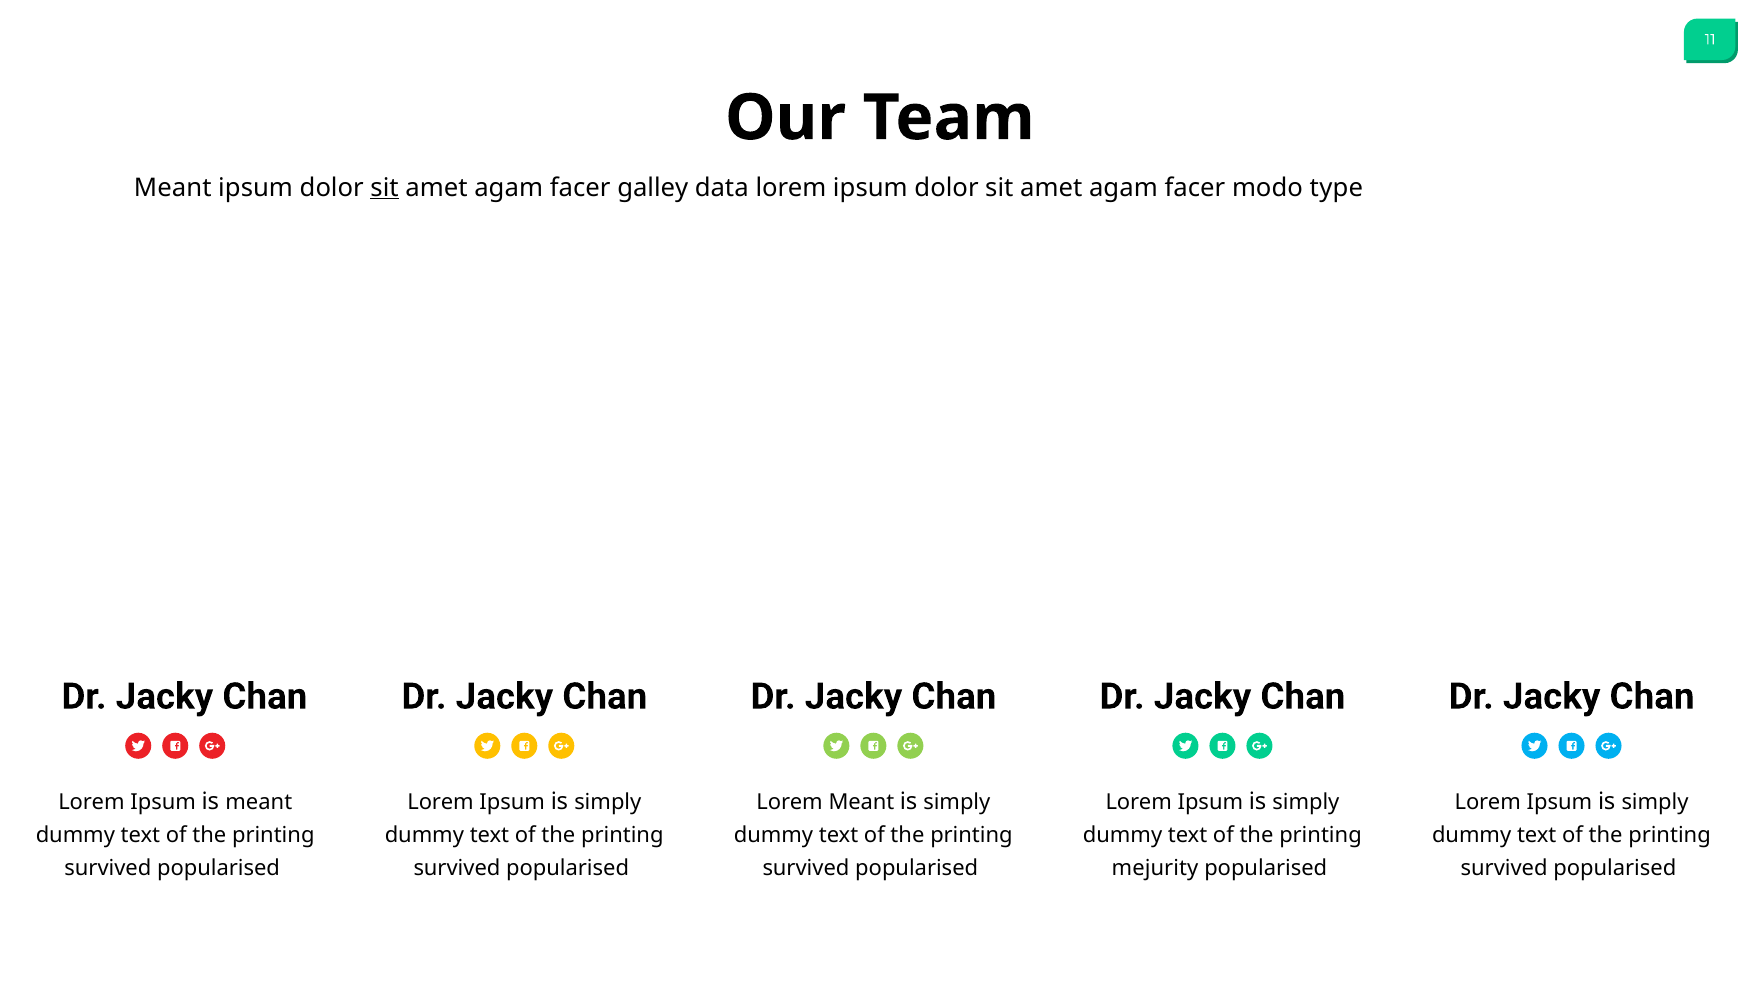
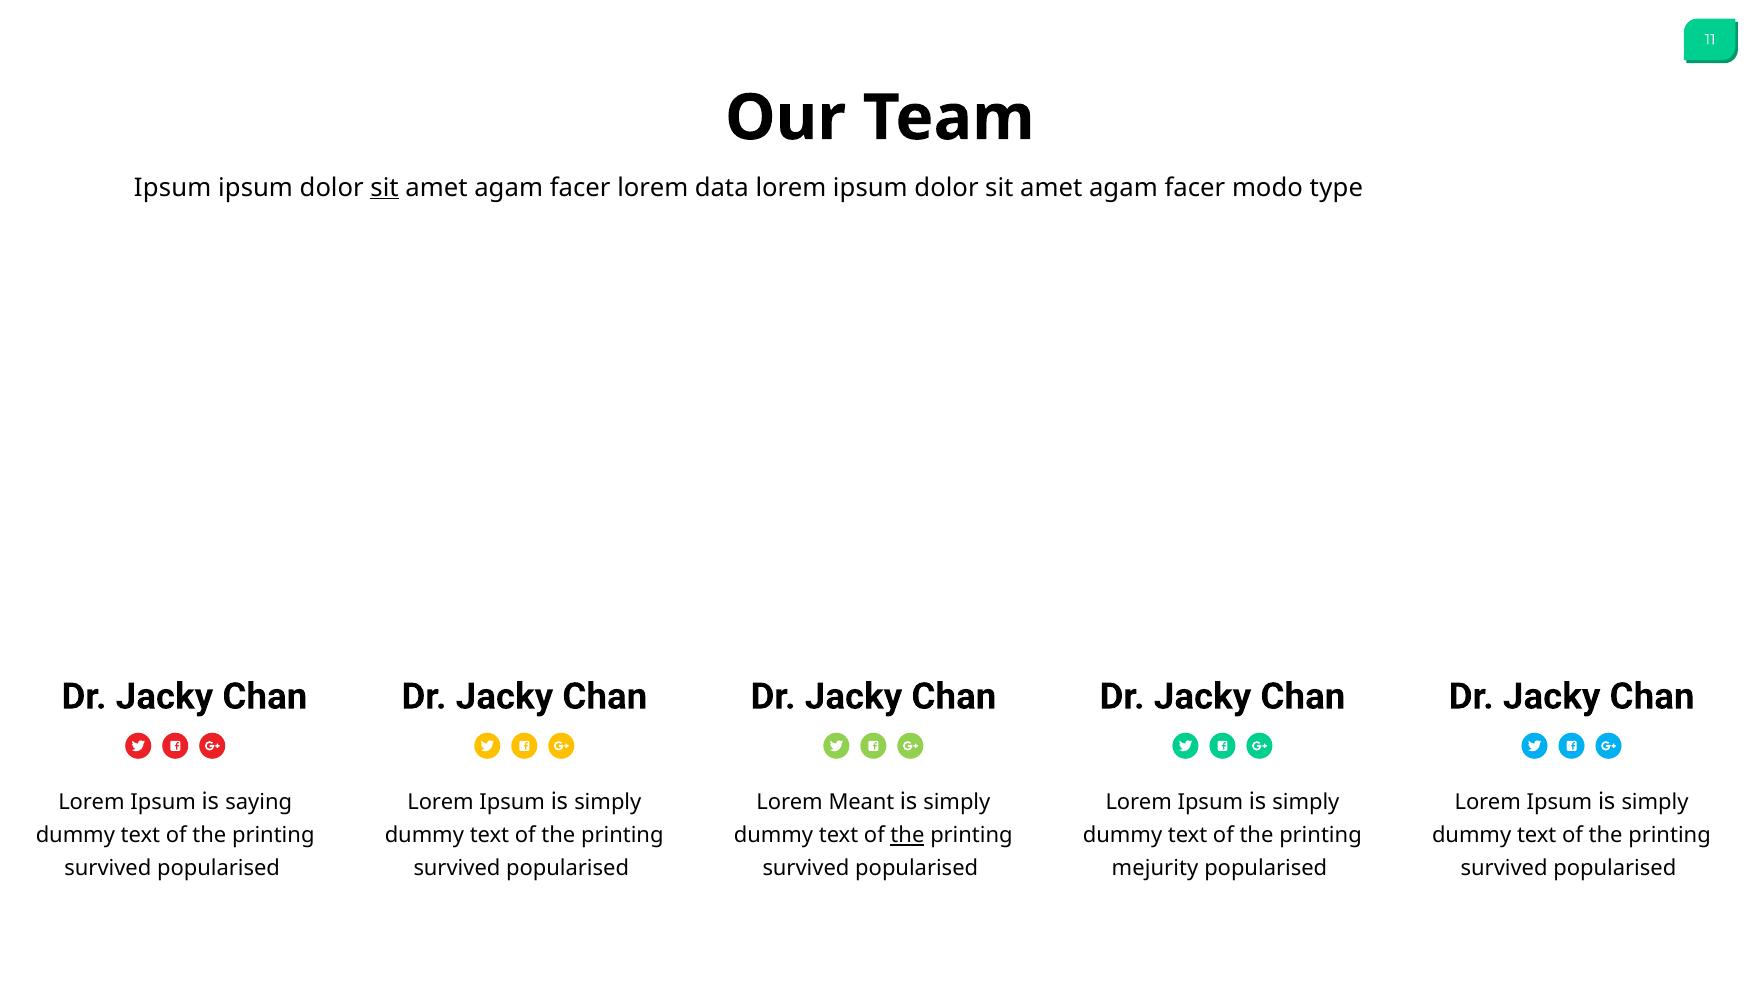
Meant at (173, 188): Meant -> Ipsum
facer galley: galley -> lorem
is meant: meant -> saying
the at (907, 836) underline: none -> present
